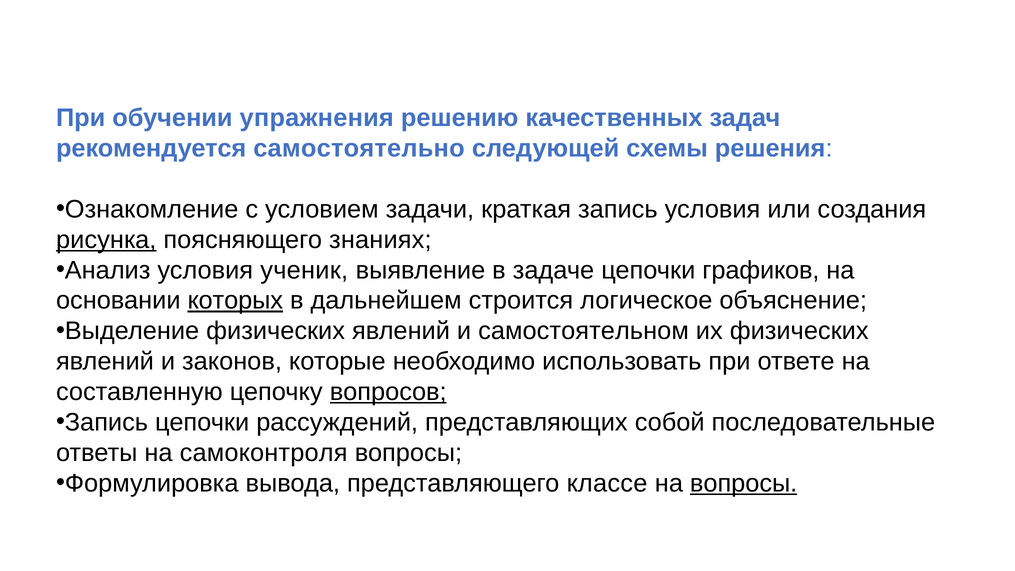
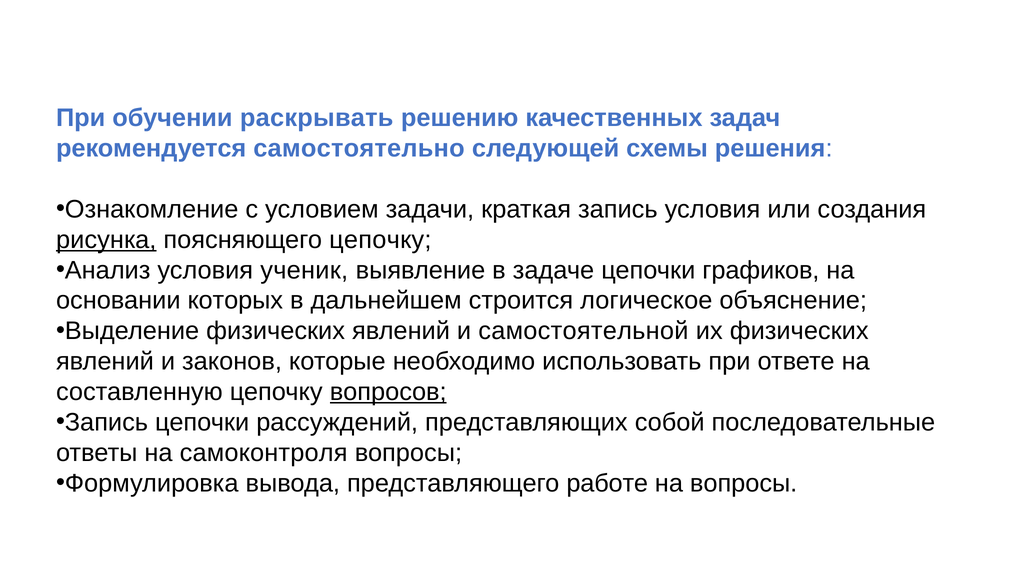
упражнения: упражнения -> раскрывать
поясняющего знаниях: знаниях -> цепочку
которых underline: present -> none
самостоятельном: самостоятельном -> самостоятельной
классе: классе -> работе
вопросы at (744, 483) underline: present -> none
